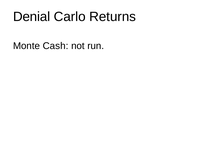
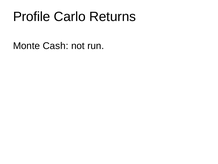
Denial: Denial -> Profile
